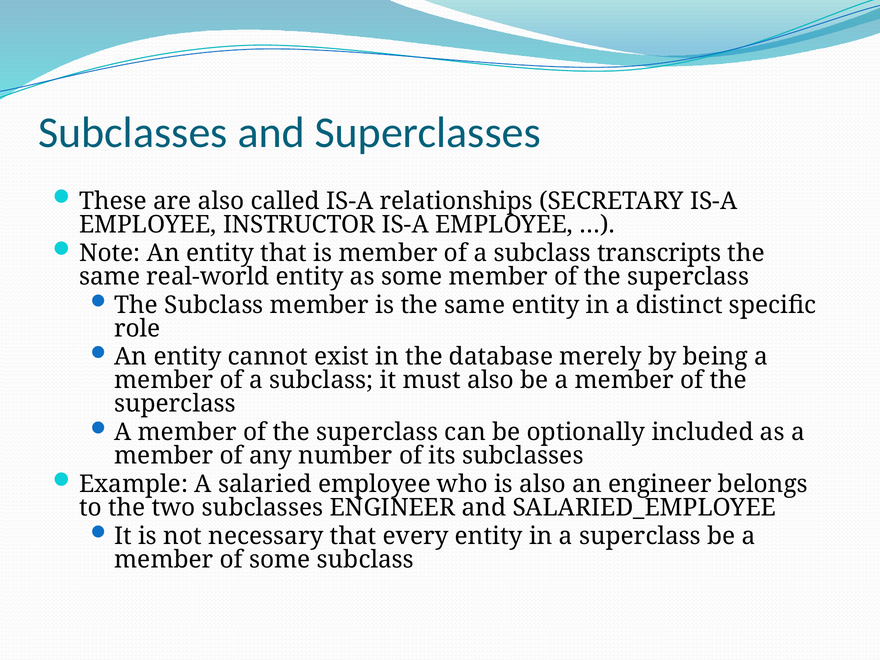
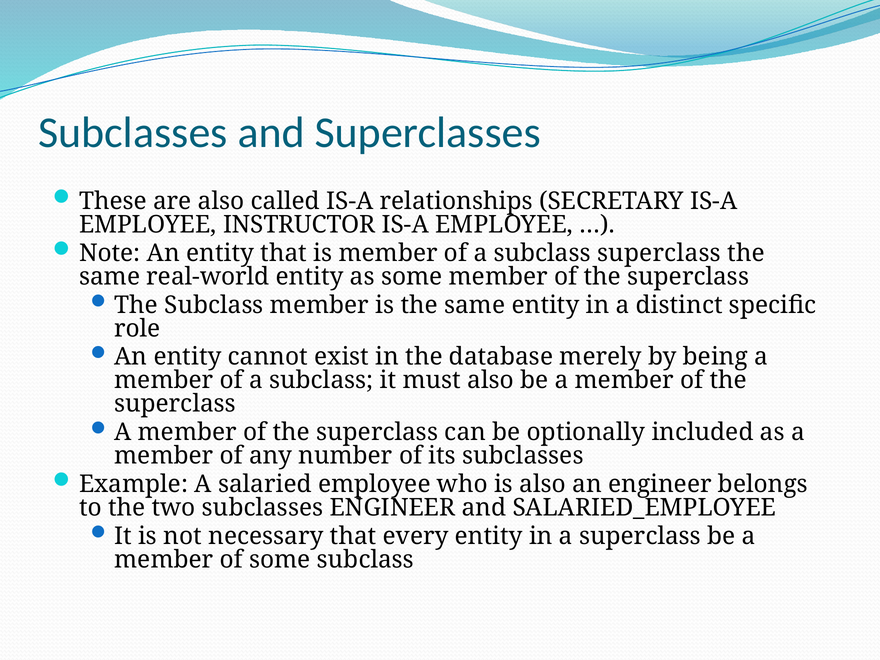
subclass transcripts: transcripts -> superclass
